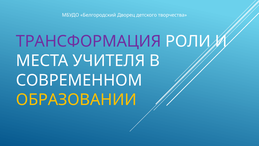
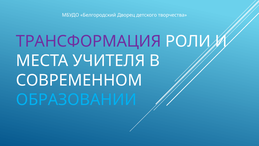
ОБРАЗОВАНИИ colour: yellow -> light blue
